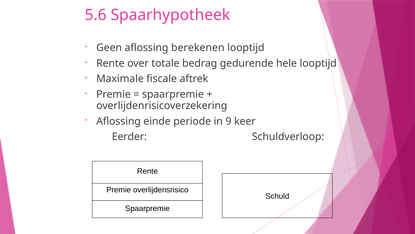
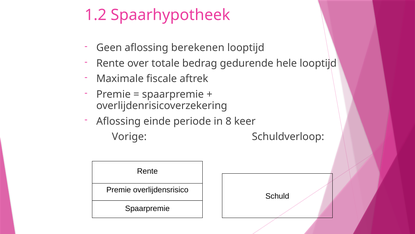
5.6: 5.6 -> 1.2
9: 9 -> 8
Eerder: Eerder -> Vorige
